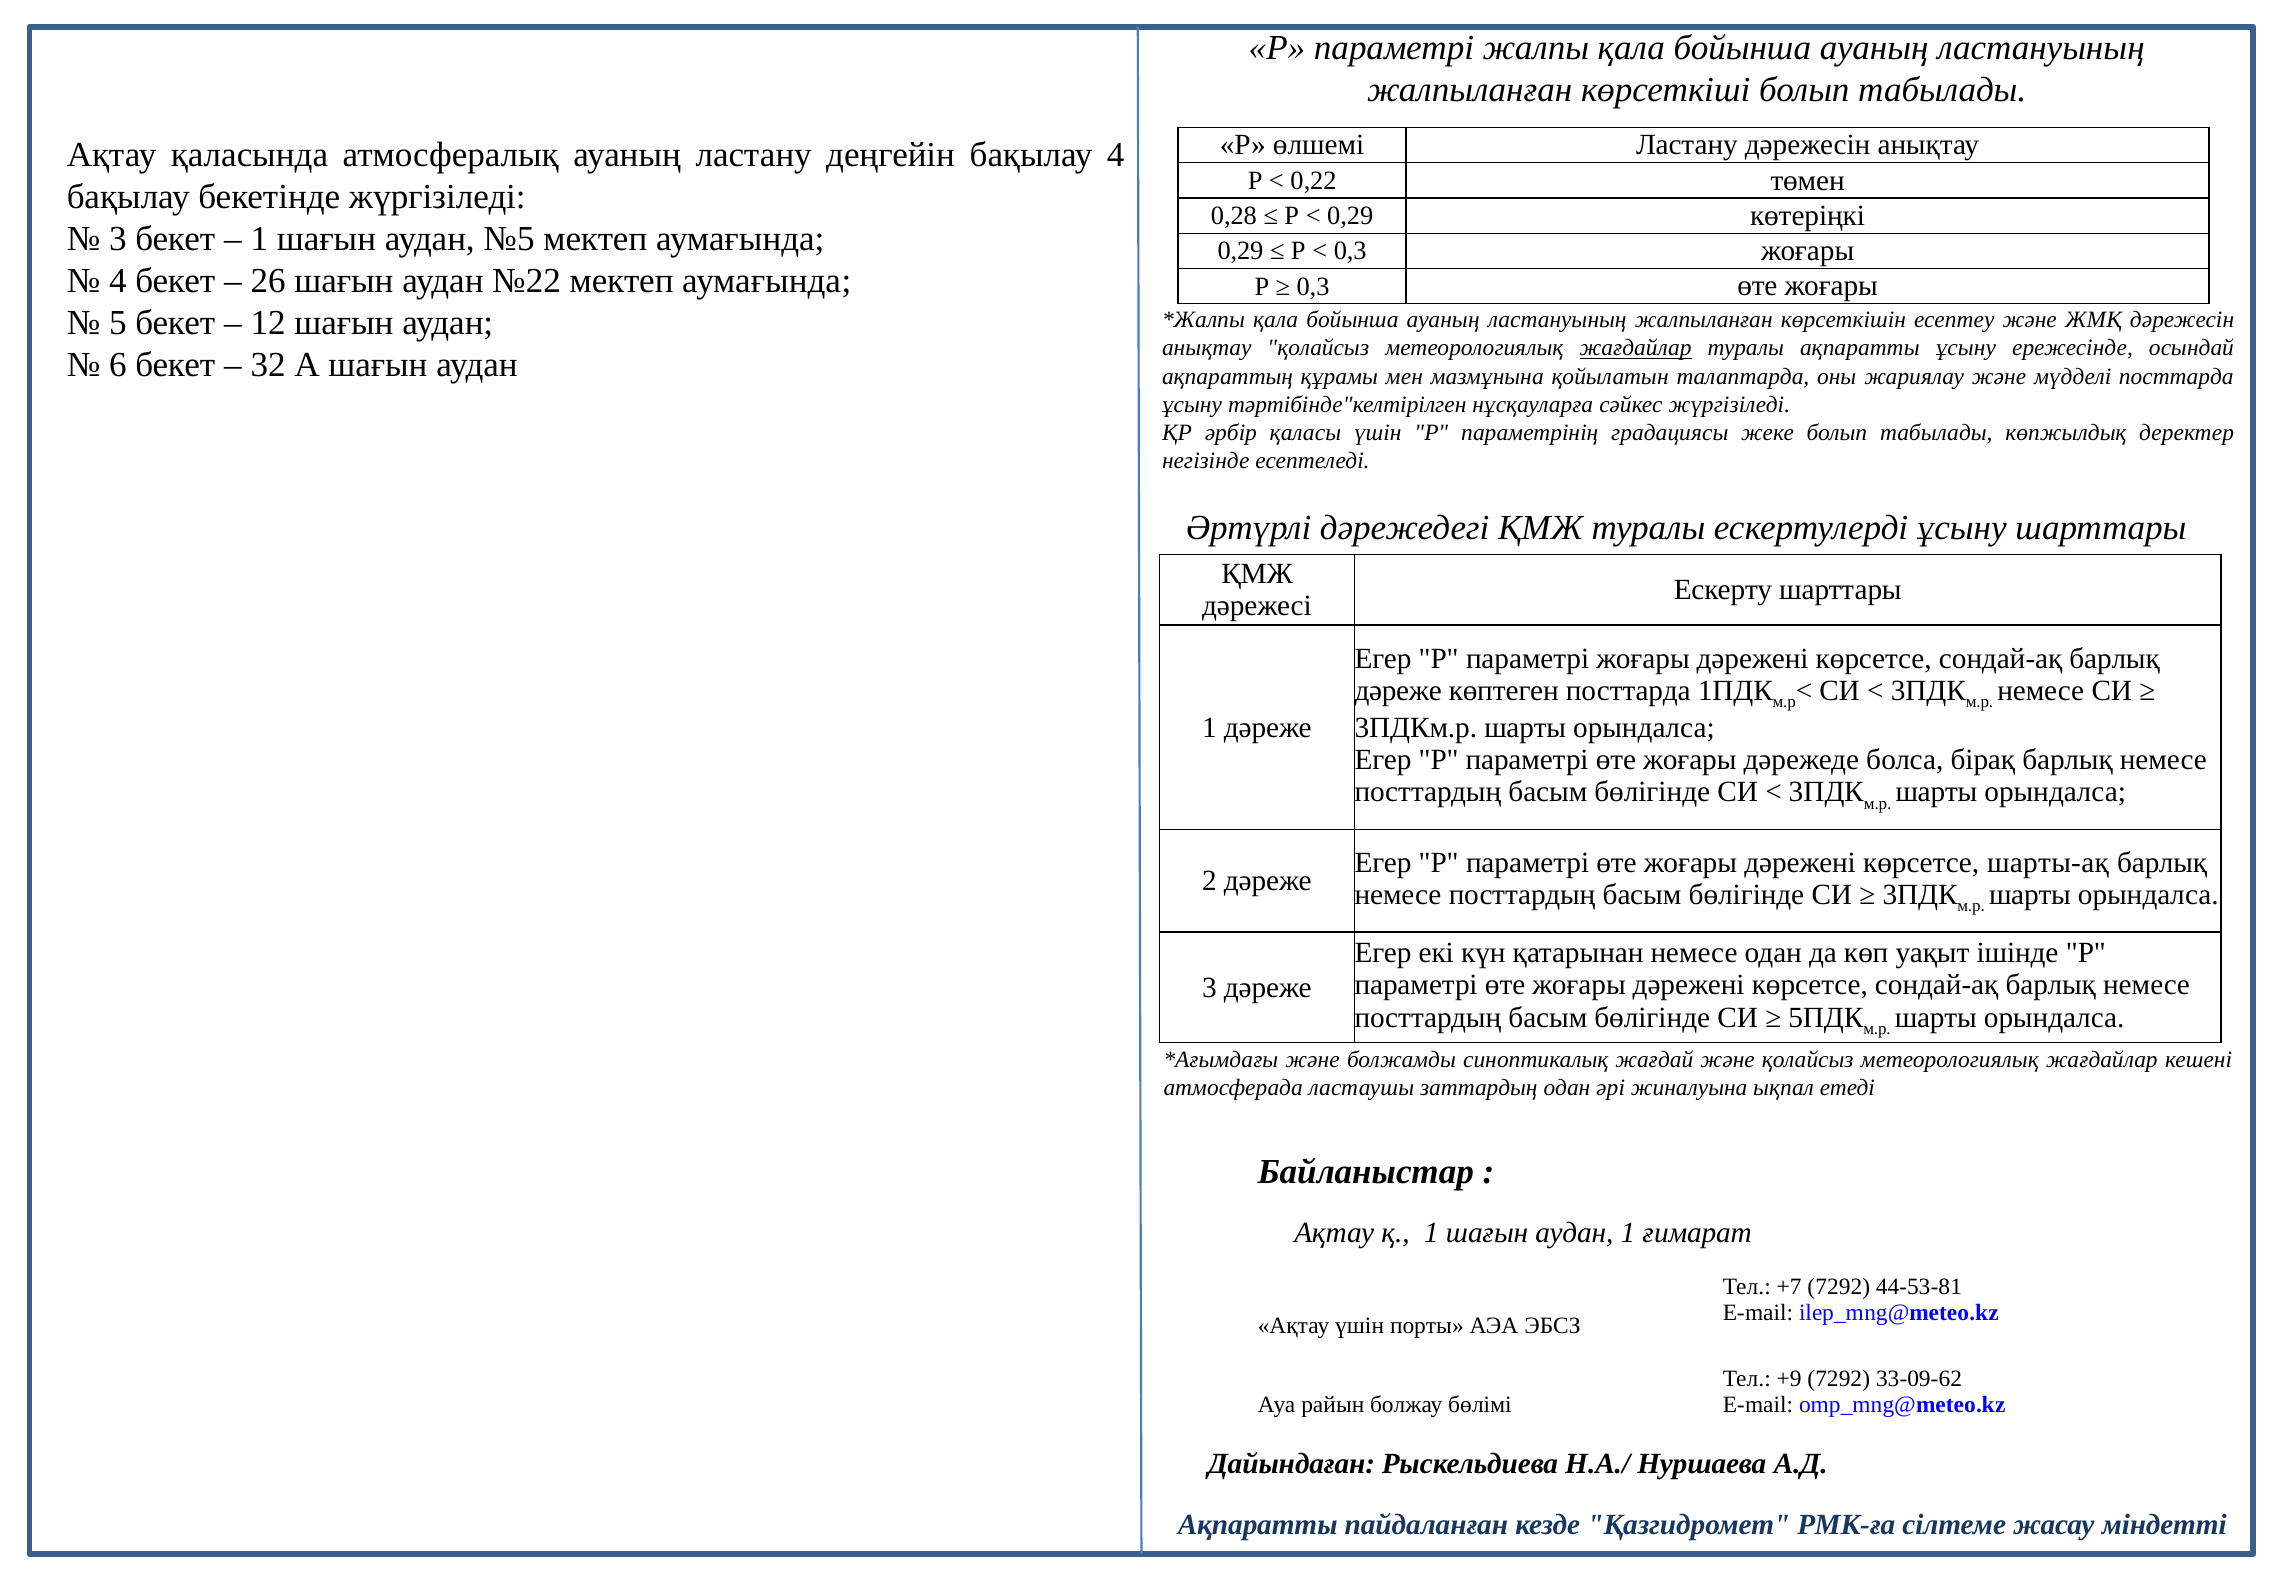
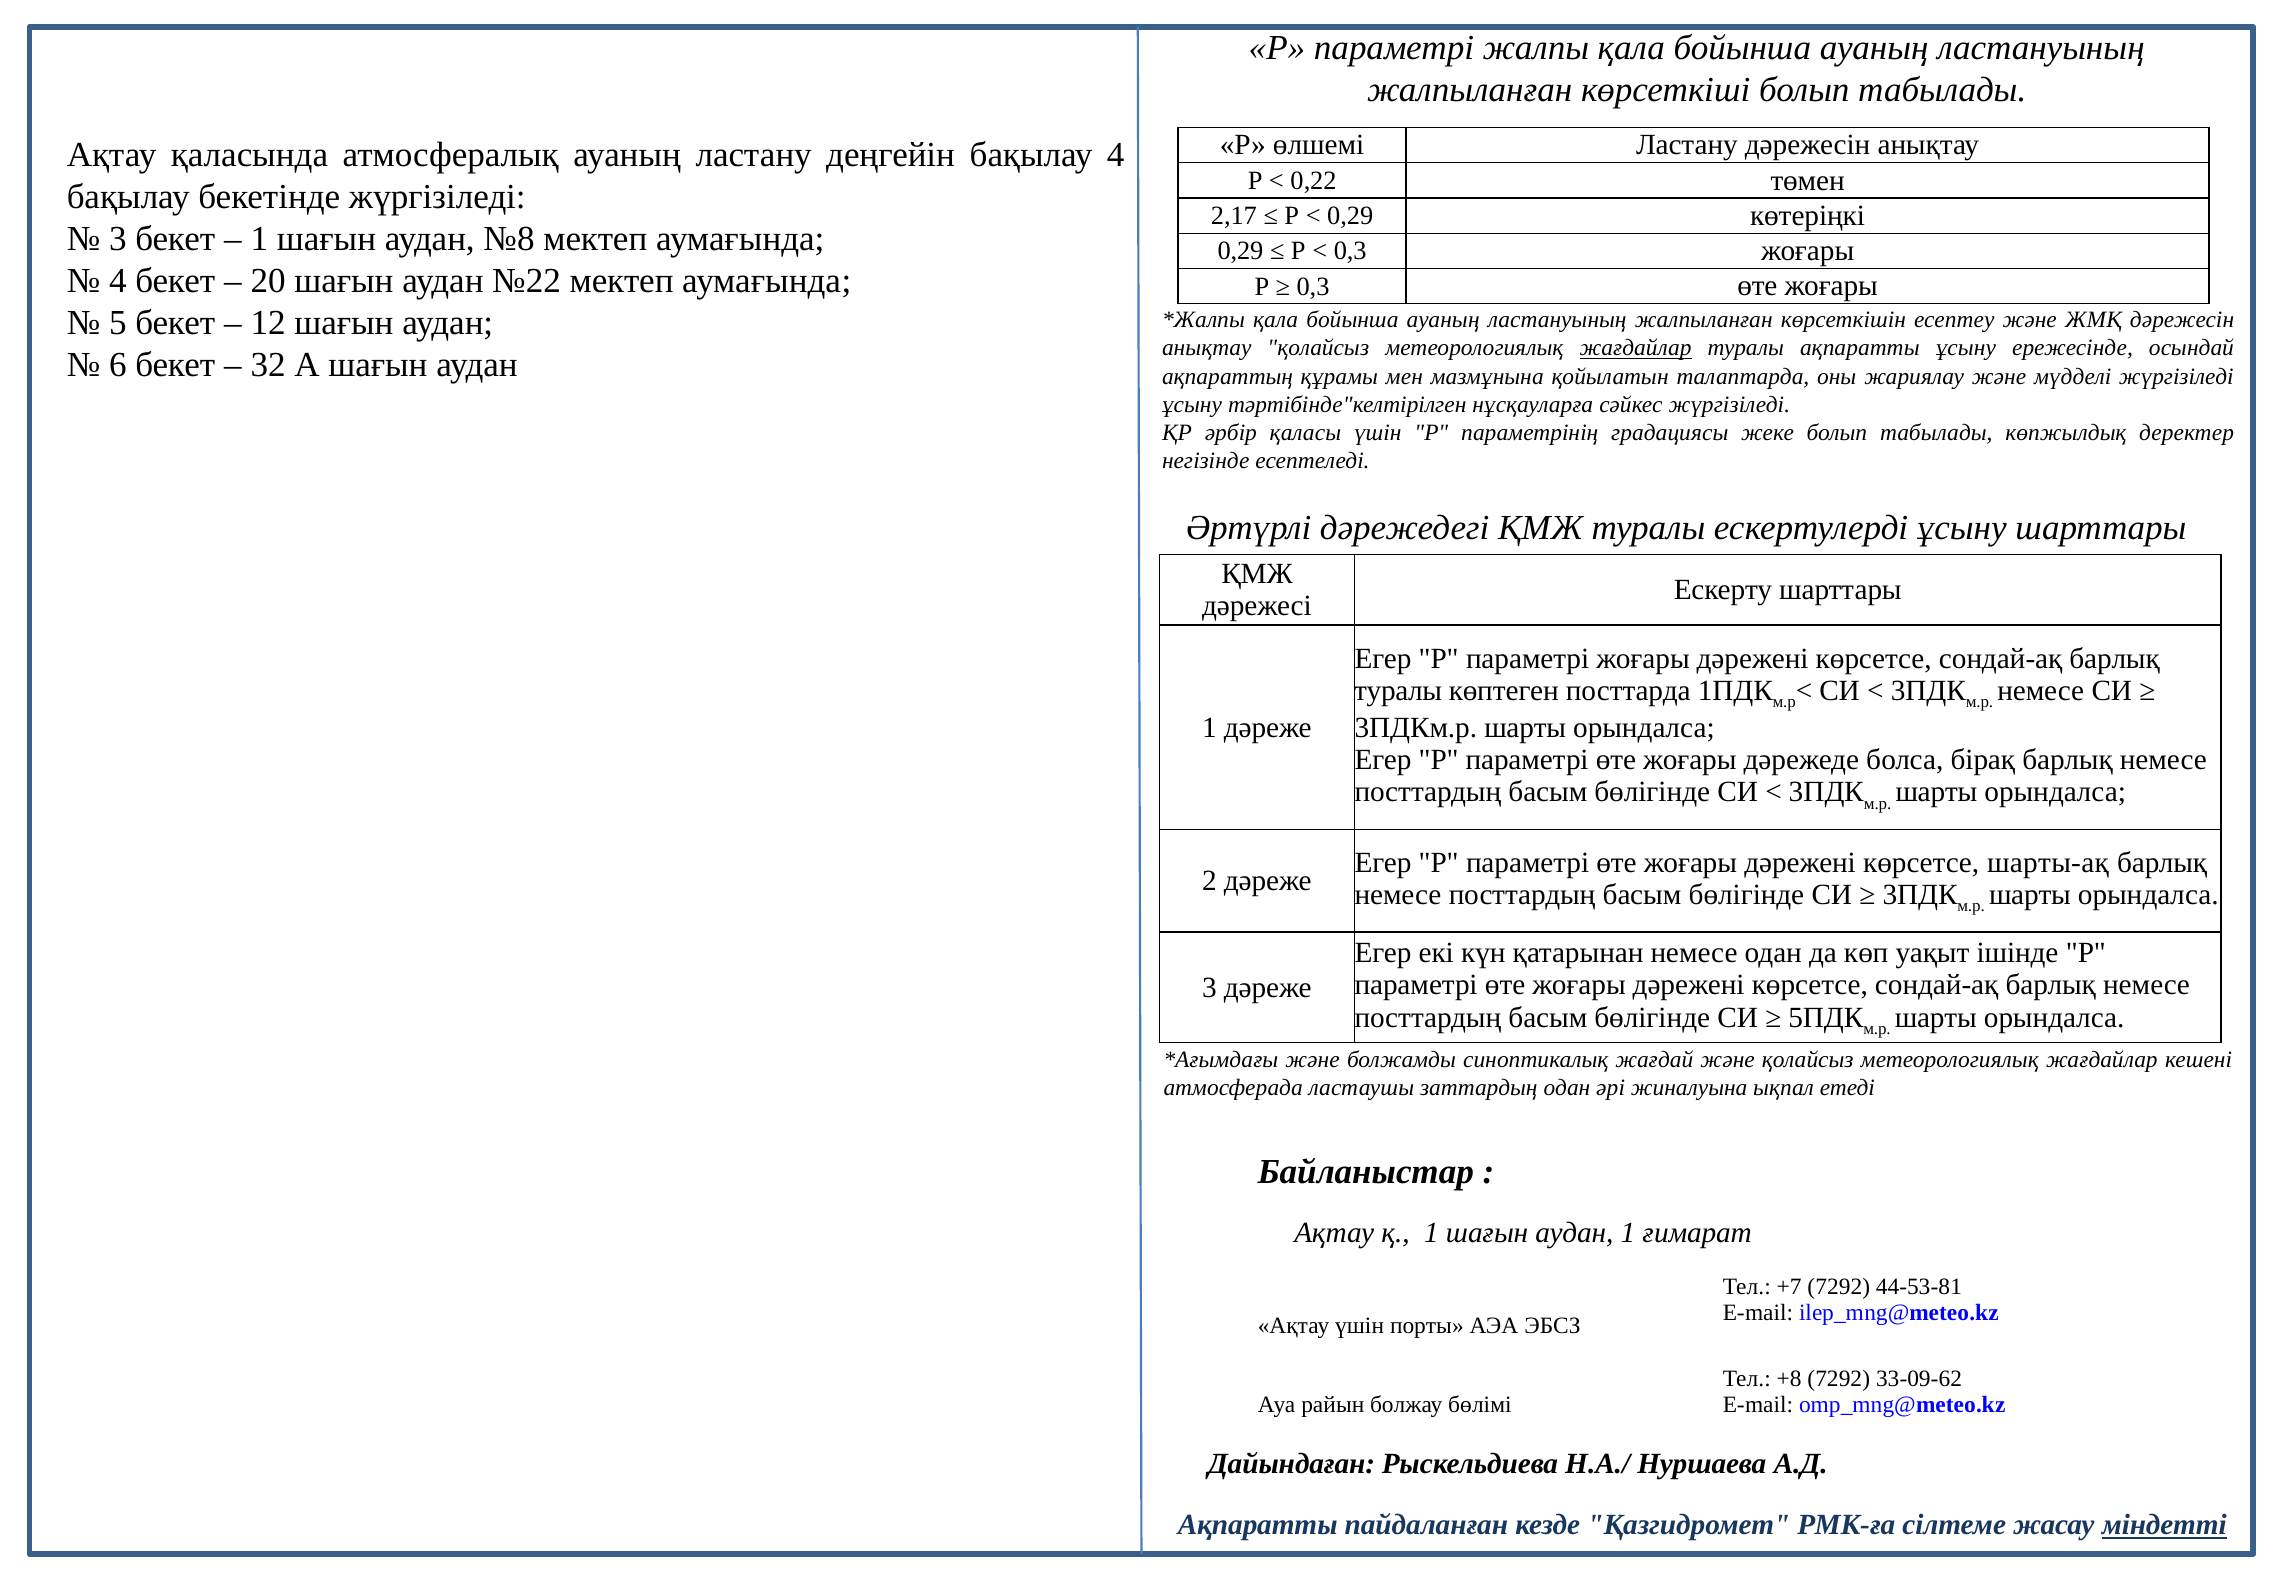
0,28: 0,28 -> 2,17
№5: №5 -> №8
26: 26 -> 20
мүдделі посттарда: посттарда -> жүргізіледі
дәреже at (1398, 690): дәреже -> туралы
+9: +9 -> +8
міндетті underline: none -> present
